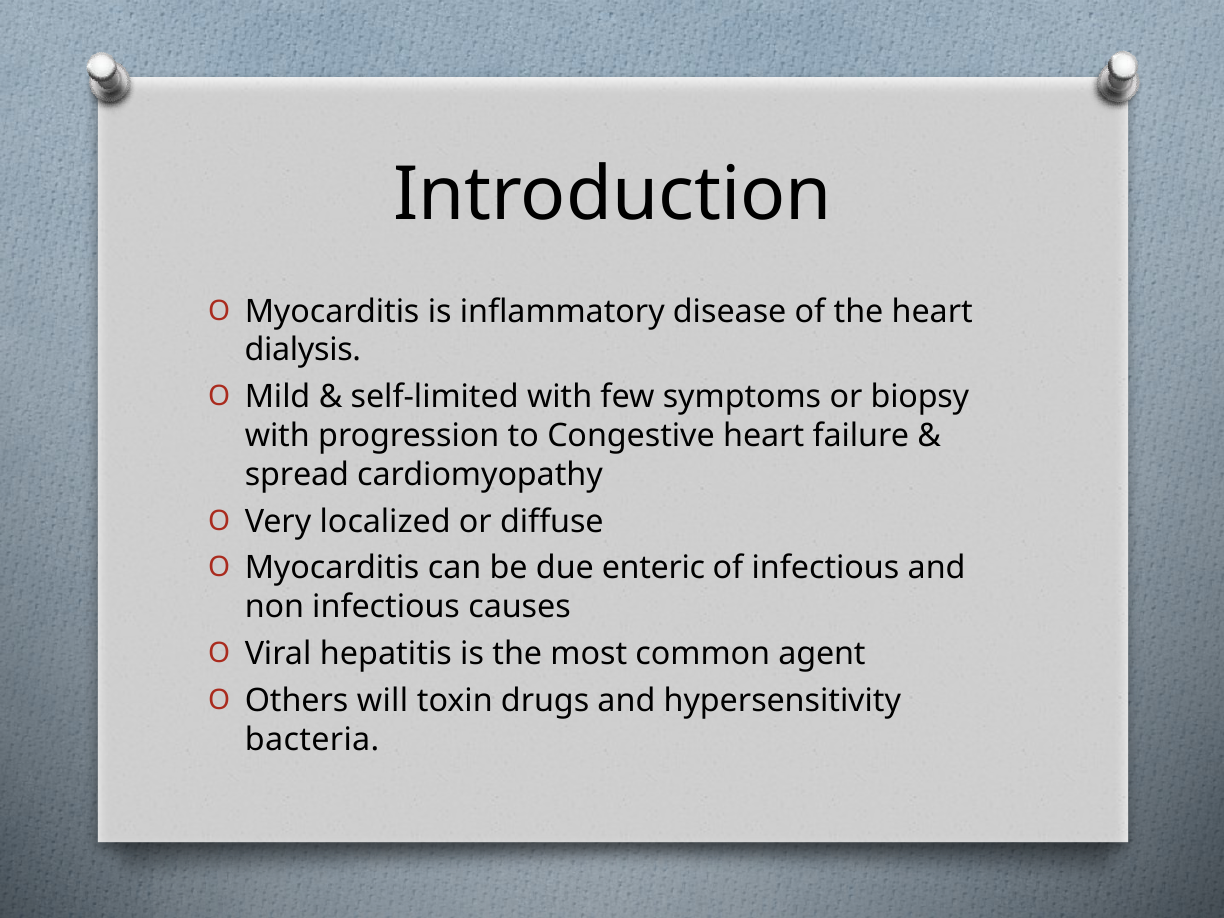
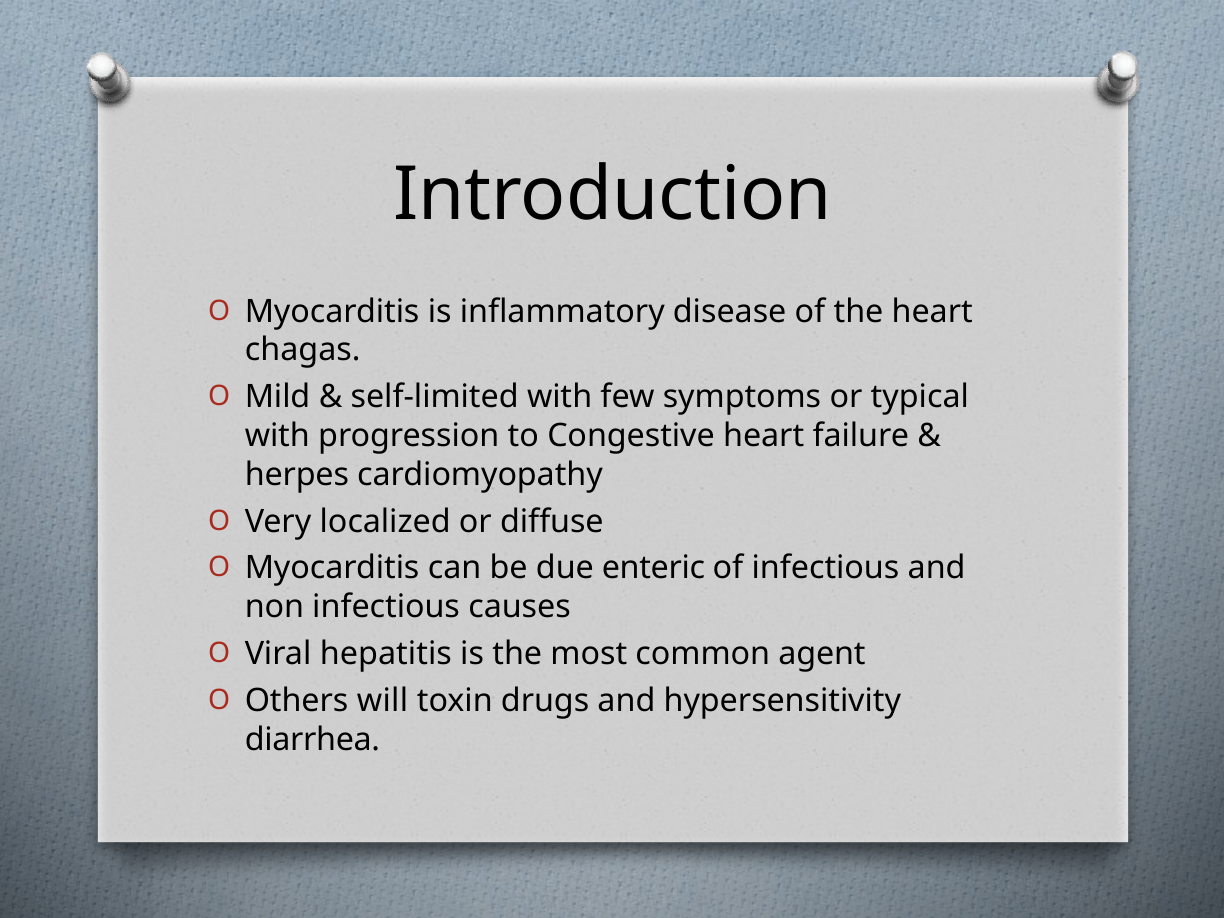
dialysis: dialysis -> chagas
biopsy: biopsy -> typical
spread: spread -> herpes
bacteria: bacteria -> diarrhea
